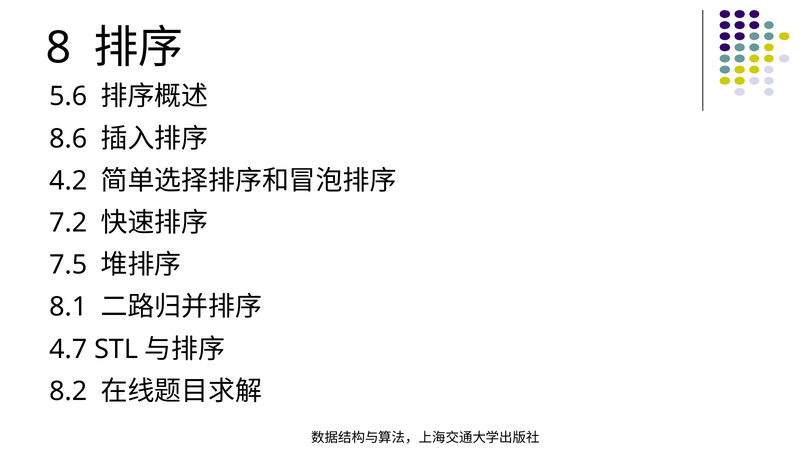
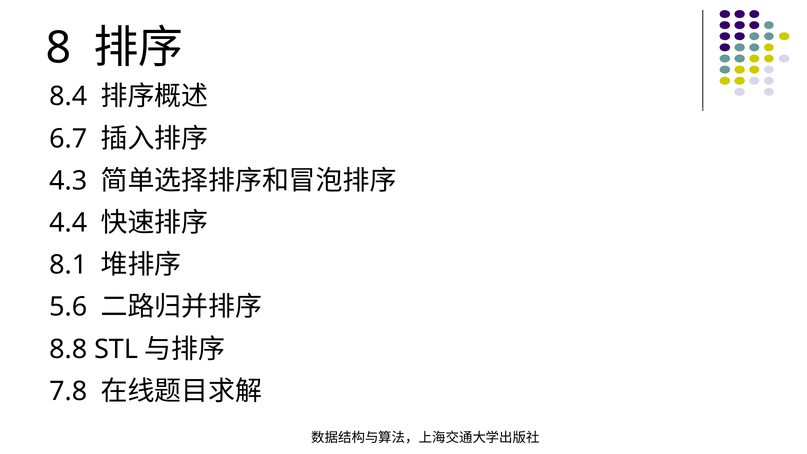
5.6: 5.6 -> 8.4
8.6: 8.6 -> 6.7
4.2: 4.2 -> 4.3
7.2: 7.2 -> 4.4
7.5: 7.5 -> 8.1
8.1: 8.1 -> 5.6
4.7: 4.7 -> 8.8
8.2: 8.2 -> 7.8
